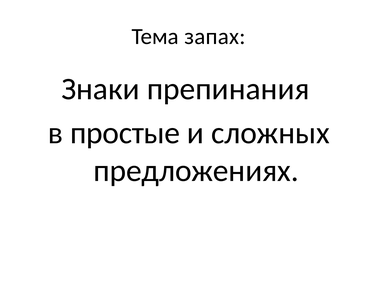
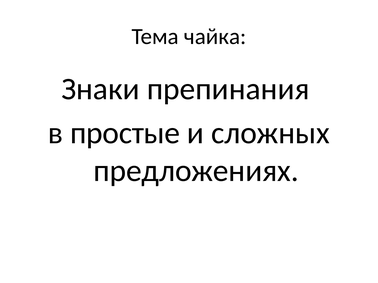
запах: запах -> чайка
